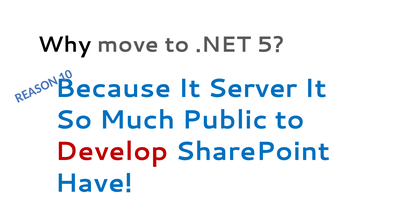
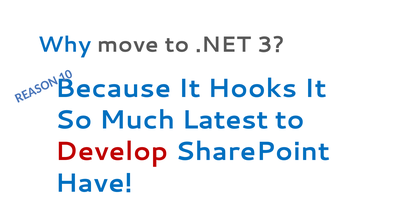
Why colour: black -> blue
5: 5 -> 3
Server: Server -> Hooks
Public: Public -> Latest
